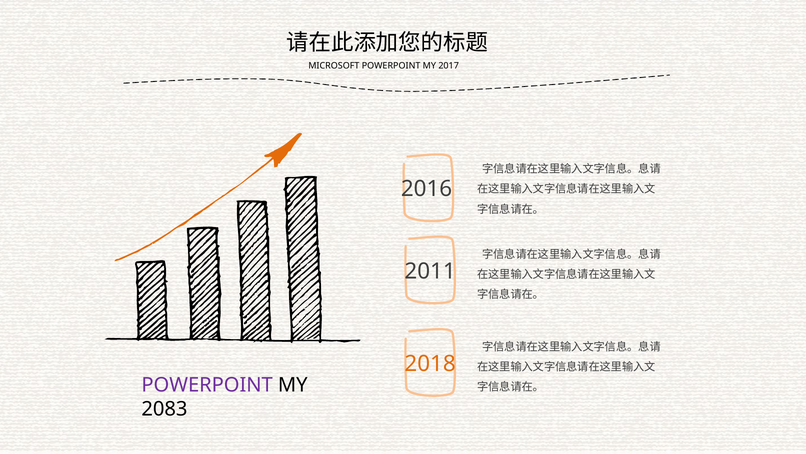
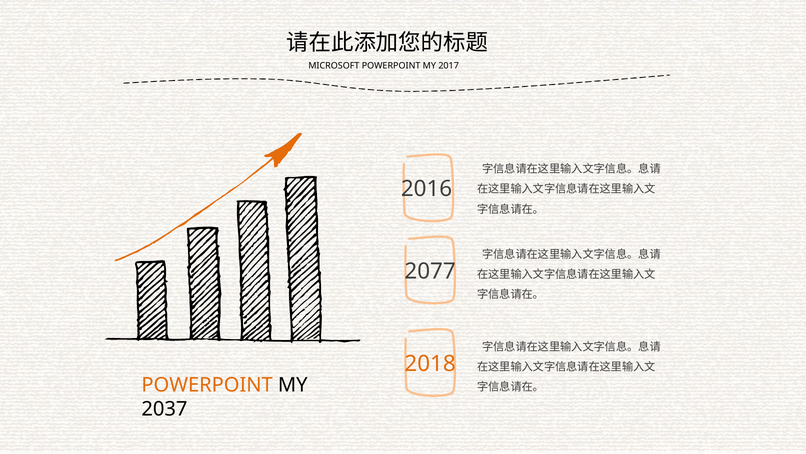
2011: 2011 -> 2077
POWERPOINT at (207, 385) colour: purple -> orange
2083: 2083 -> 2037
